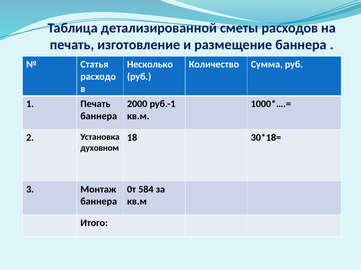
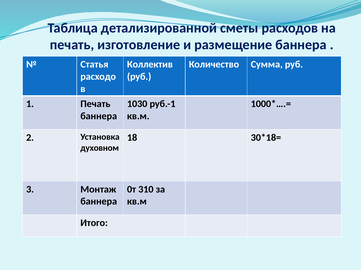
Несколько: Несколько -> Коллектив
2000: 2000 -> 1030
584: 584 -> 310
